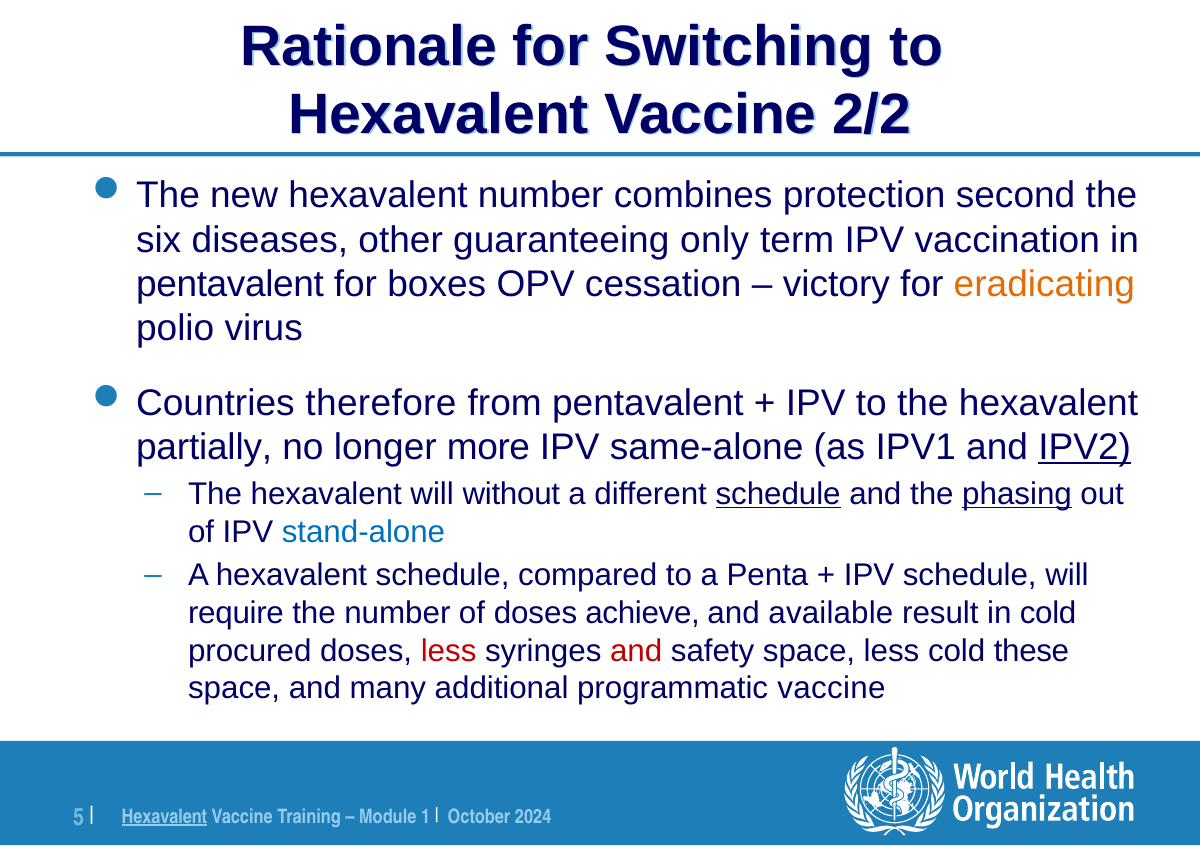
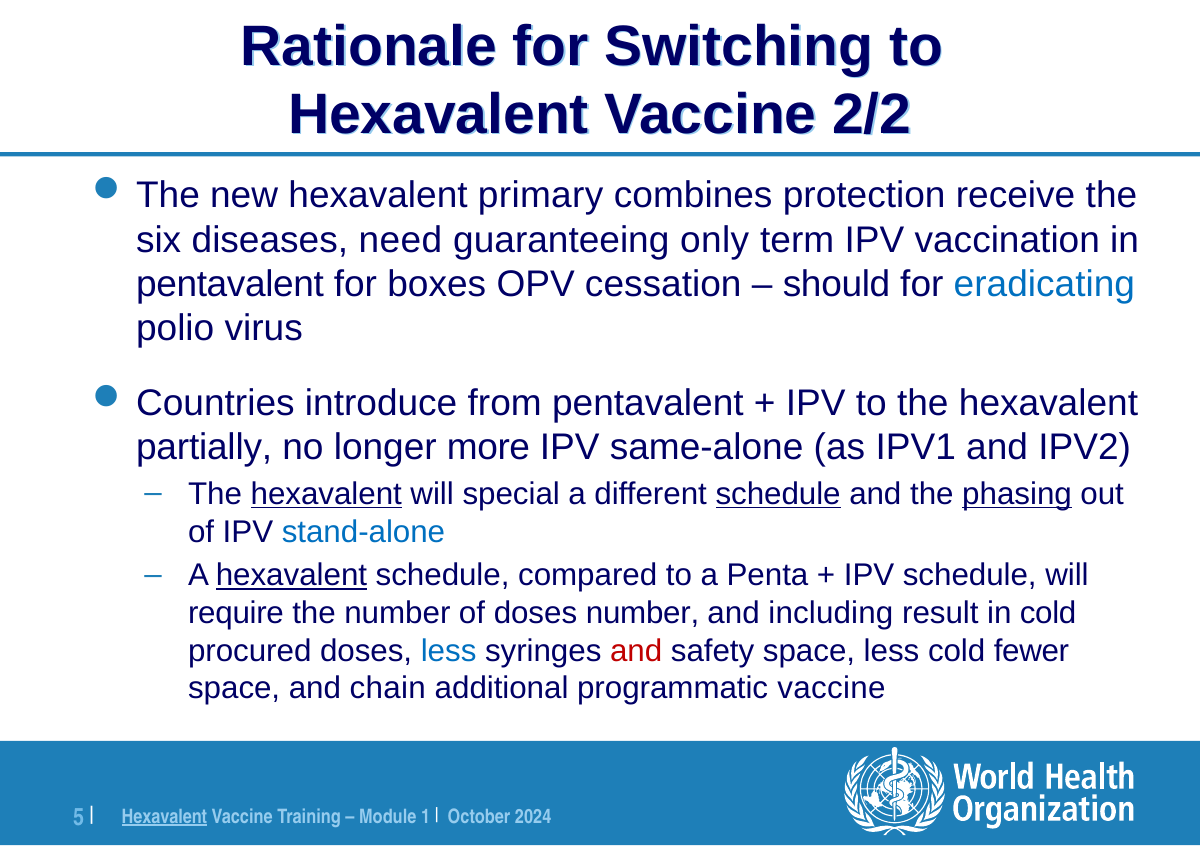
hexavalent number: number -> primary
second: second -> receive
other: other -> need
victory: victory -> should
eradicating colour: orange -> blue
therefore: therefore -> introduce
IPV2 underline: present -> none
hexavalent at (326, 494) underline: none -> present
without: without -> special
hexavalent at (291, 576) underline: none -> present
doses achieve: achieve -> number
available: available -> including
less at (449, 651) colour: red -> blue
these: these -> fewer
many: many -> chain
